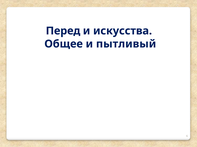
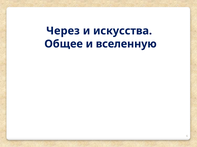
Перед: Перед -> Через
пытливый: пытливый -> вселенную
